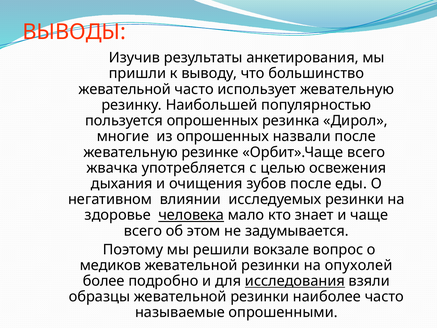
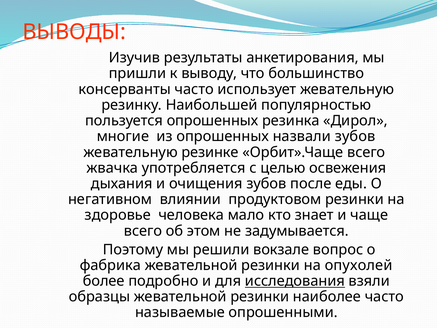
жевательной at (125, 89): жевательной -> консерванты
назвали после: после -> зубов
исследуемых: исследуемых -> продуктовом
человека underline: present -> none
медиков: медиков -> фабрика
